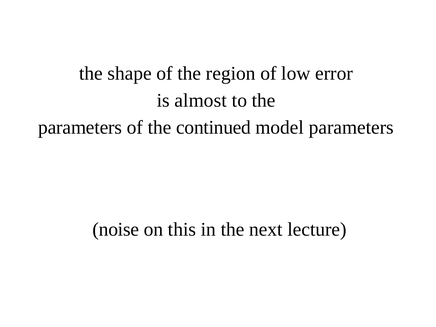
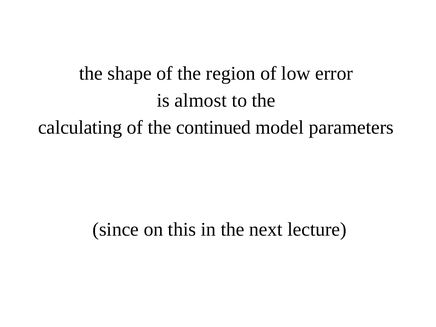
parameters at (80, 128): parameters -> calculating
noise: noise -> since
